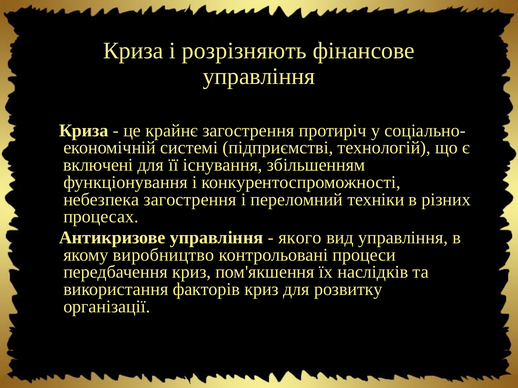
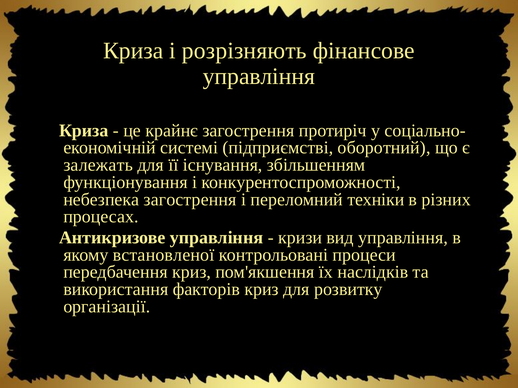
технологій: технологій -> оборотний
включені: включені -> залежать
якого: якого -> кризи
виробництво: виробництво -> встановленої
